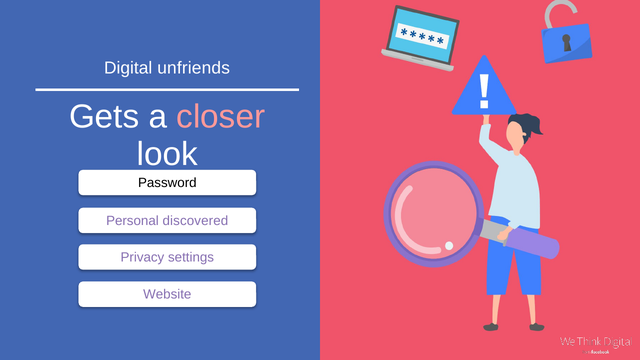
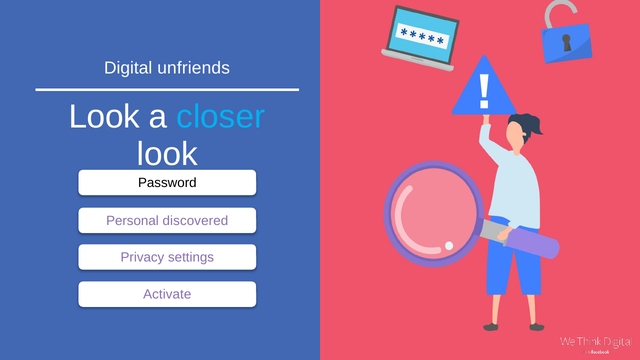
Gets at (104, 117): Gets -> Look
closer colour: pink -> light blue
Website: Website -> Activate
